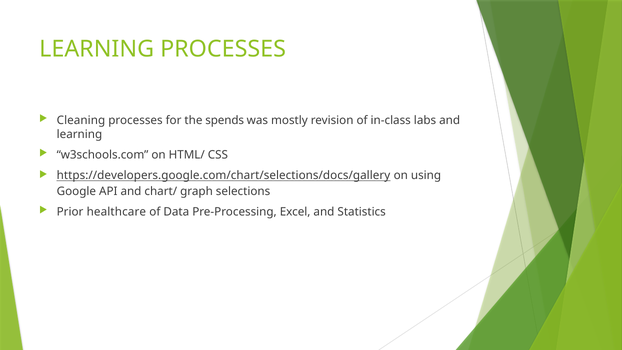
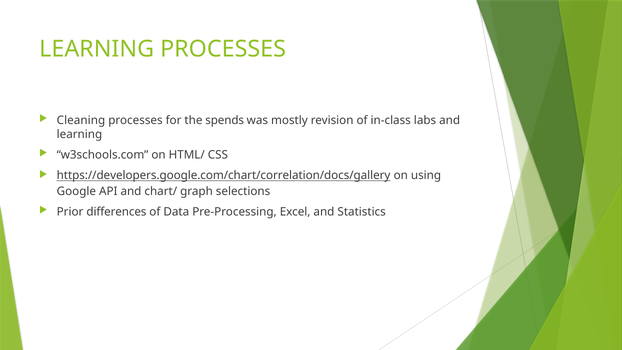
https://developers.google.com/chart/selections/docs/gallery: https://developers.google.com/chart/selections/docs/gallery -> https://developers.google.com/chart/correlation/docs/gallery
healthcare: healthcare -> differences
